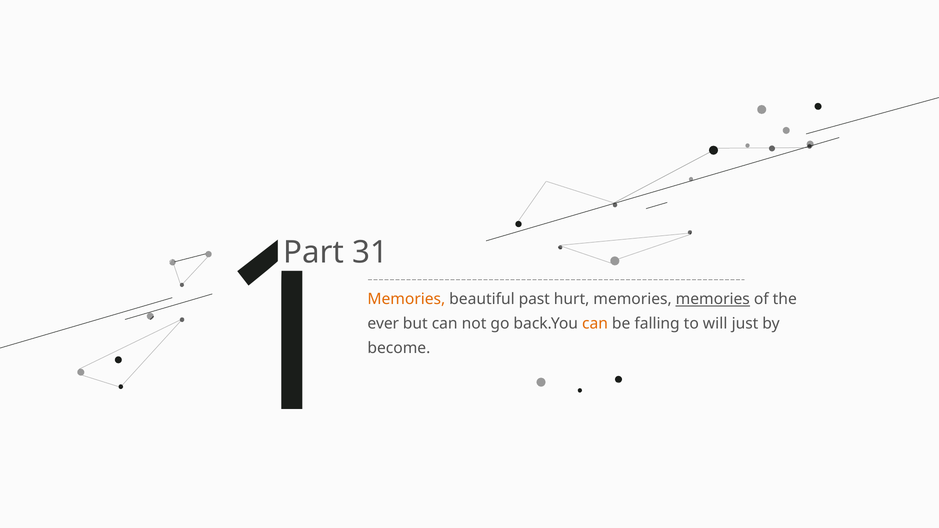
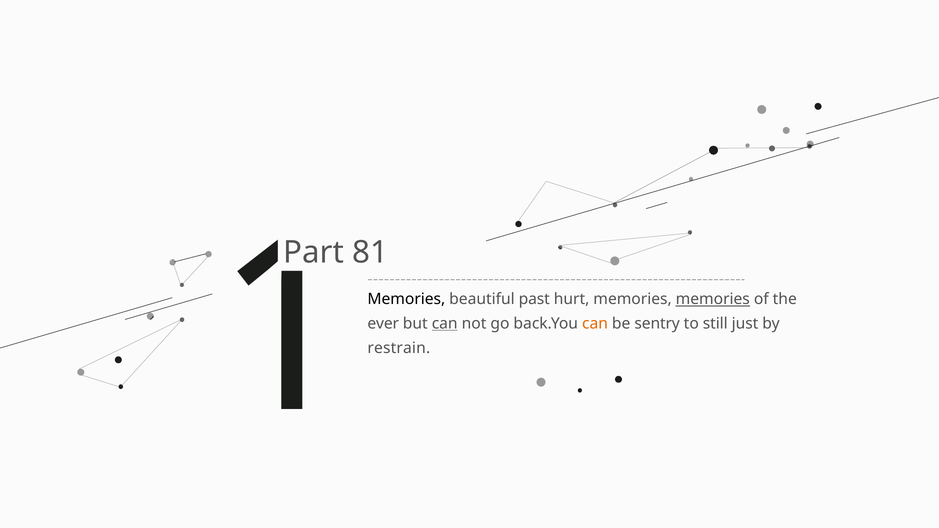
31: 31 -> 81
Memories at (406, 299) colour: orange -> black
can at (445, 324) underline: none -> present
falling: falling -> sentry
will: will -> still
become: become -> restrain
